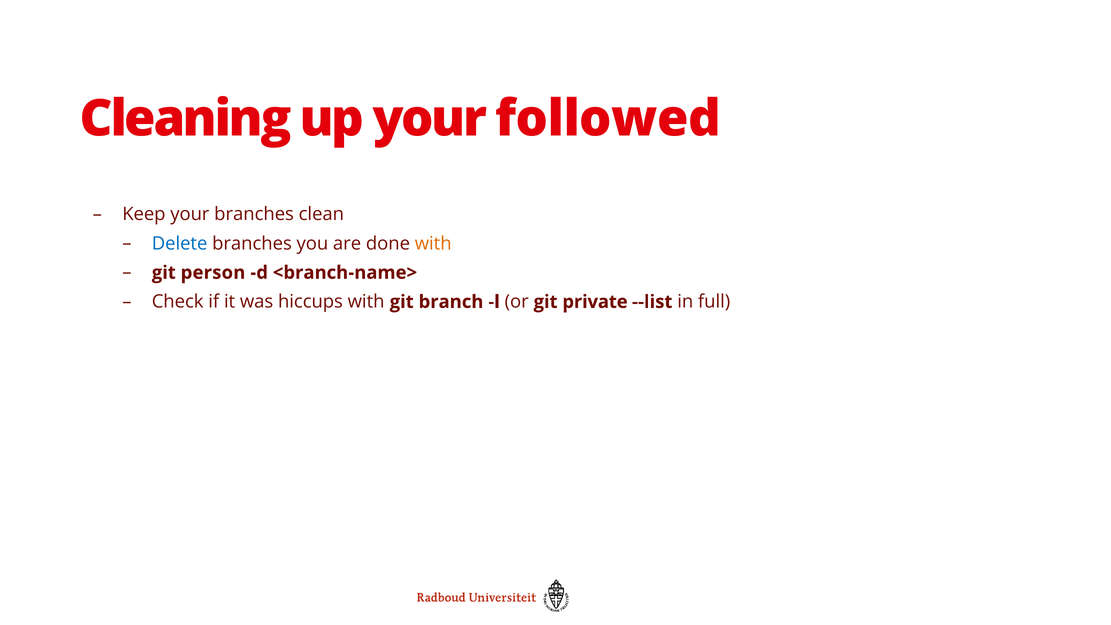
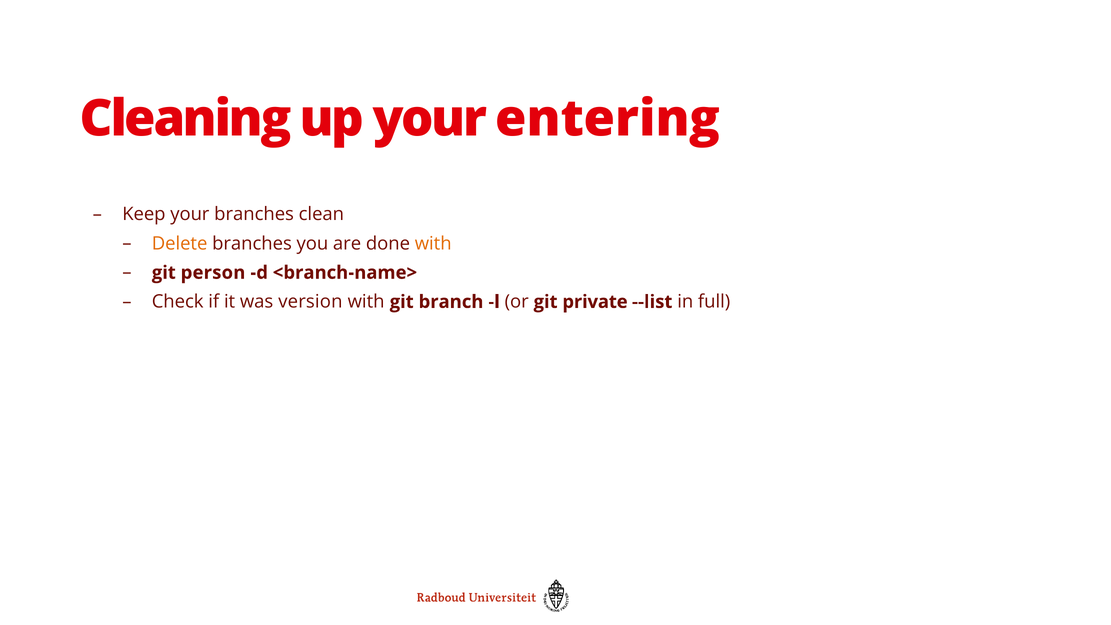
followed: followed -> entering
Delete colour: blue -> orange
hiccups: hiccups -> version
